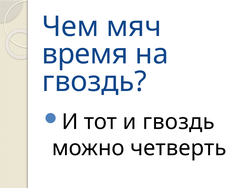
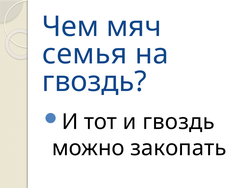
время: время -> семья
четверть: четверть -> закопать
